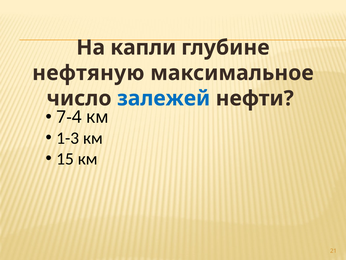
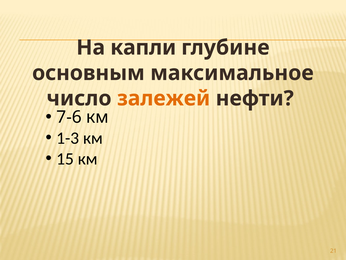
нефтяную: нефтяную -> основным
залежей colour: blue -> orange
7-4: 7-4 -> 7-6
